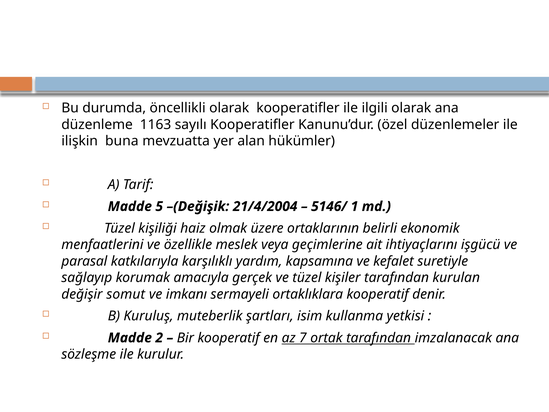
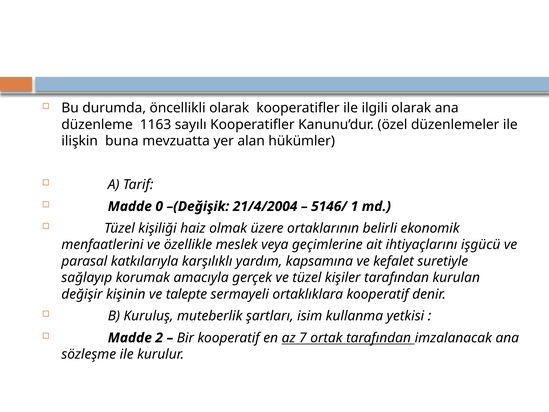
5: 5 -> 0
somut: somut -> kişinin
imkanı: imkanı -> talepte
